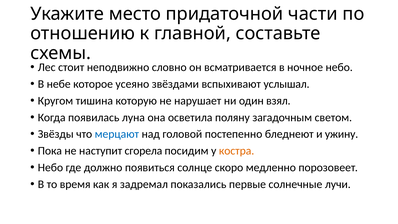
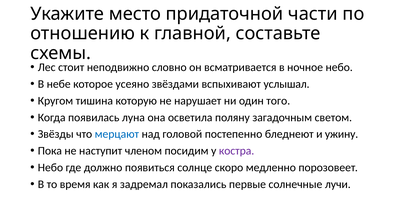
взял: взял -> того
сгорела: сгорела -> членом
костра colour: orange -> purple
